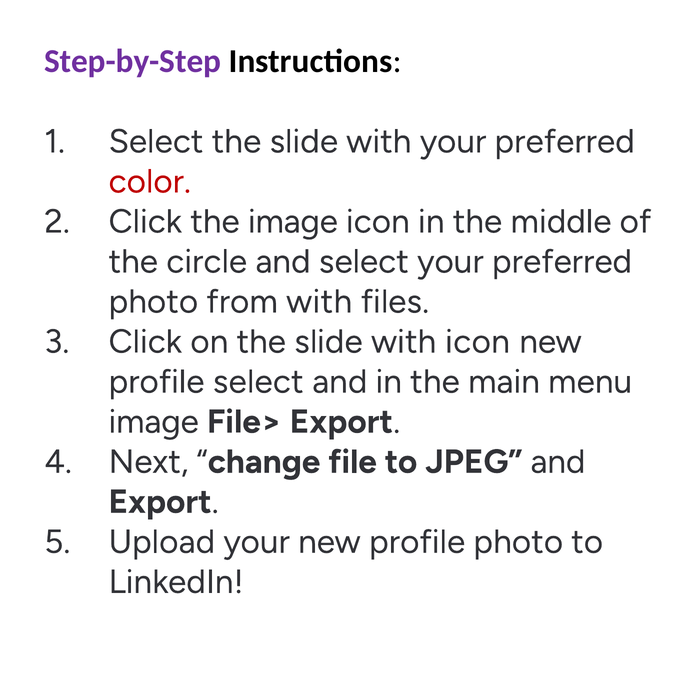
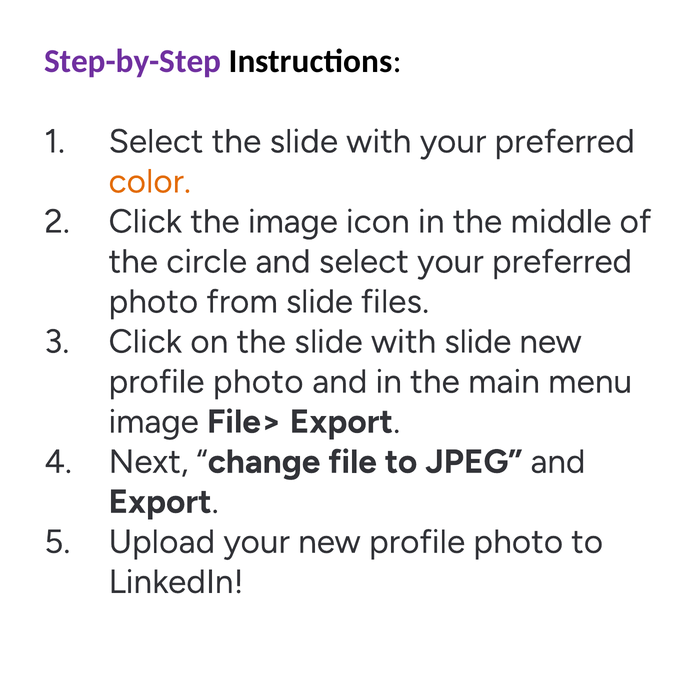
color colour: red -> orange
from with: with -> slide
with icon: icon -> slide
select at (258, 382): select -> photo
